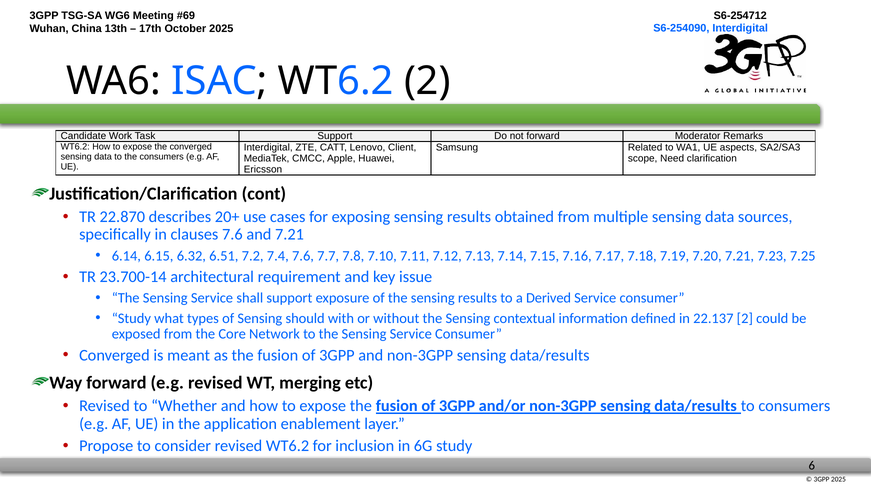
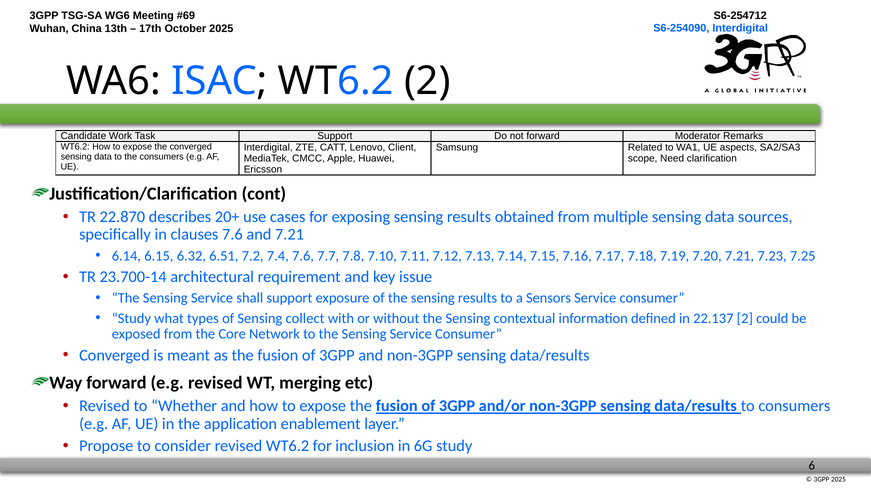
Derived: Derived -> Sensors
should: should -> collect
